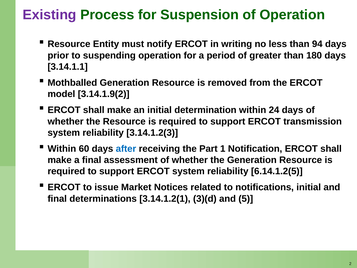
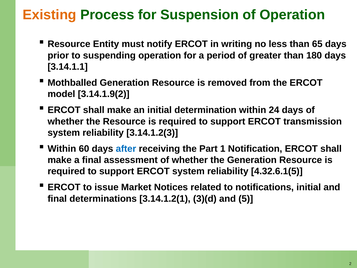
Existing colour: purple -> orange
94: 94 -> 65
6.14.1.2(5: 6.14.1.2(5 -> 4.32.6.1(5
